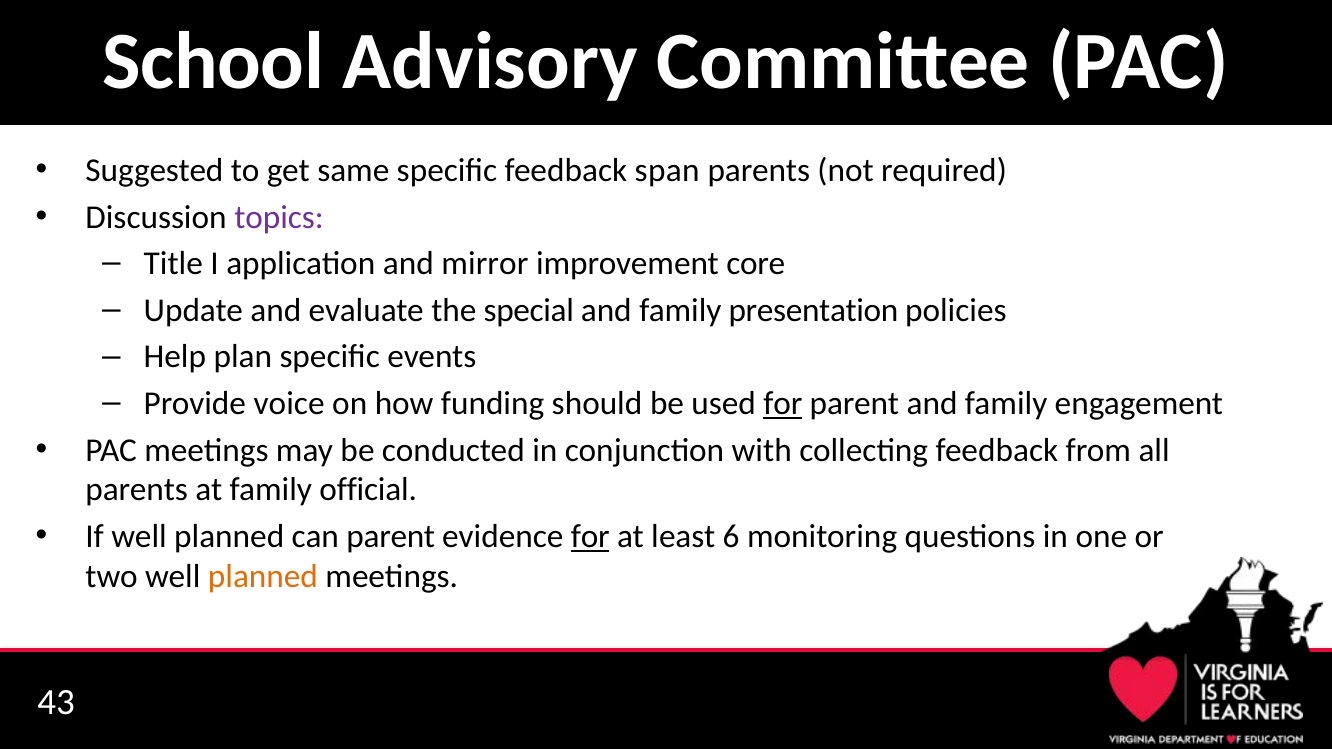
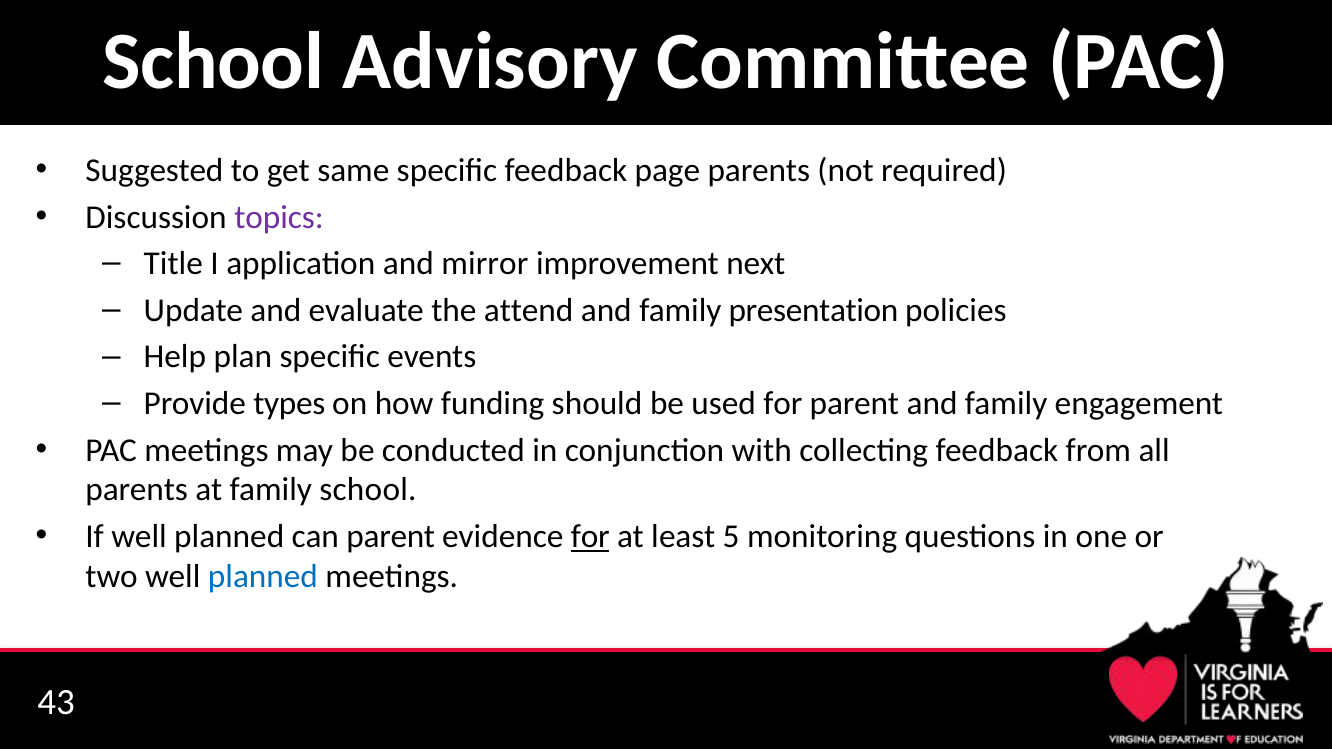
span: span -> page
core: core -> next
special: special -> attend
voice: voice -> types
for at (783, 404) underline: present -> none
family official: official -> school
6: 6 -> 5
planned at (263, 577) colour: orange -> blue
